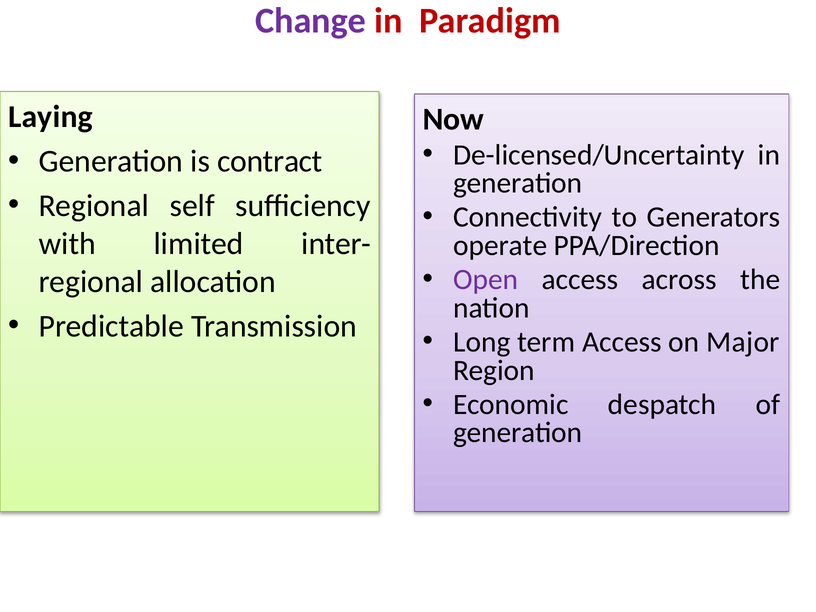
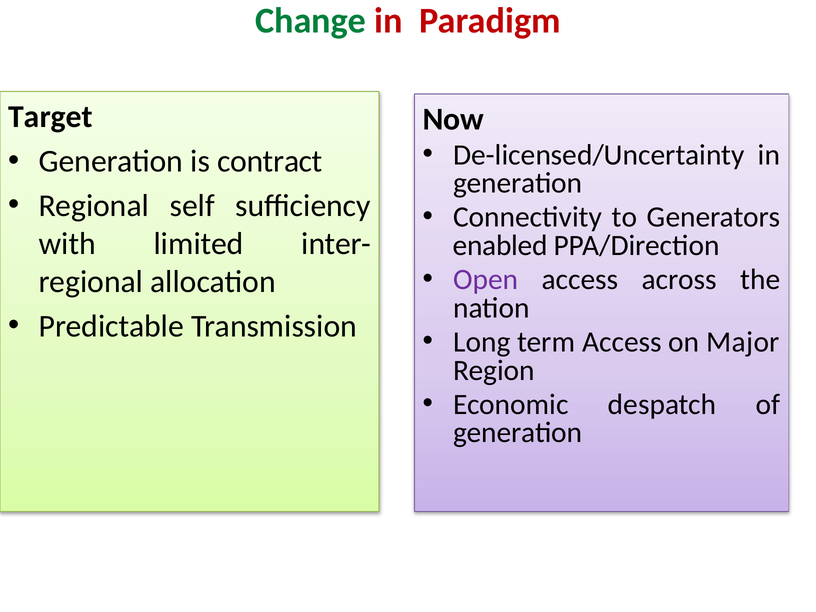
Change colour: purple -> green
Laying: Laying -> Target
operate: operate -> enabled
